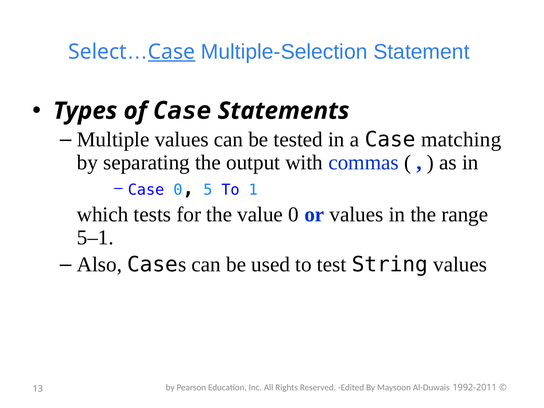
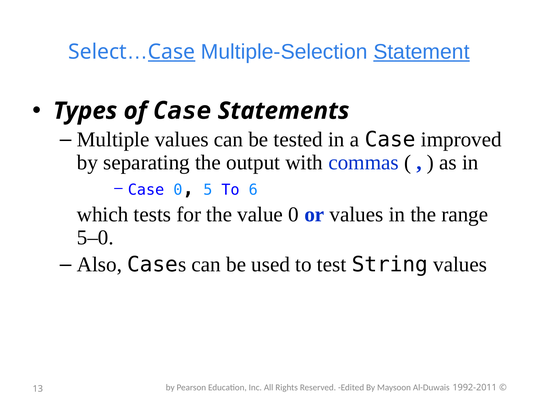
Statement underline: none -> present
matching: matching -> improved
1: 1 -> 6
5–1: 5–1 -> 5–0
